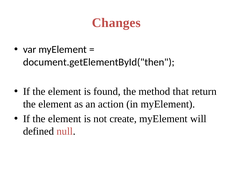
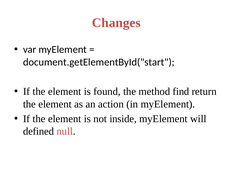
document.getElementById("then: document.getElementById("then -> document.getElementById("start
that: that -> find
create: create -> inside
